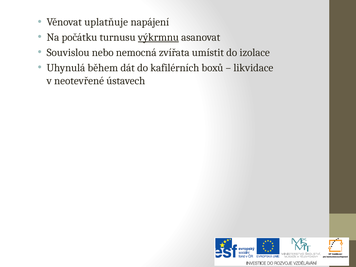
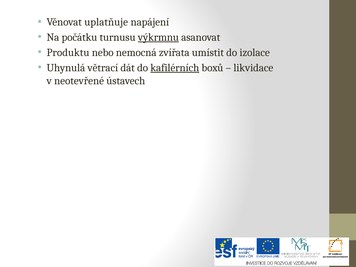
Souvislou: Souvislou -> Produktu
během: během -> větrací
kafilérních underline: none -> present
